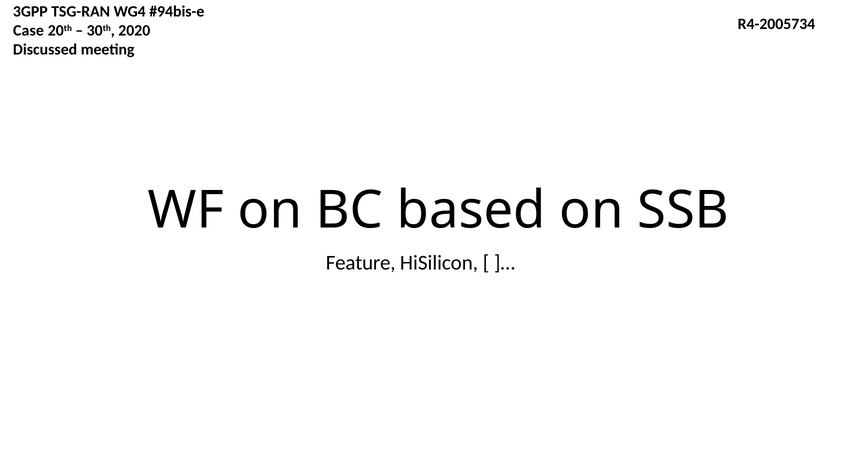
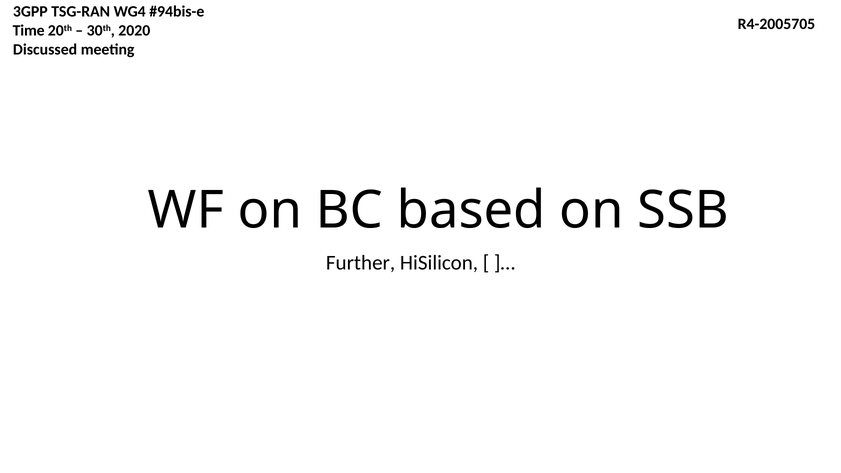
R4-2005734: R4-2005734 -> R4-2005705
Case: Case -> Time
Feature: Feature -> Further
